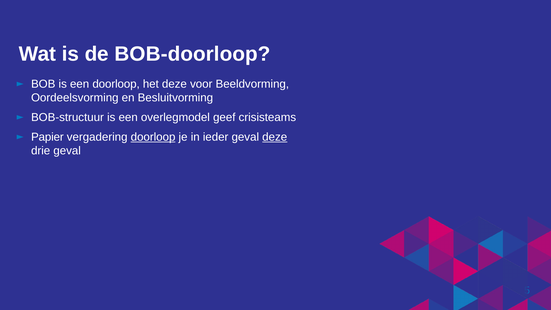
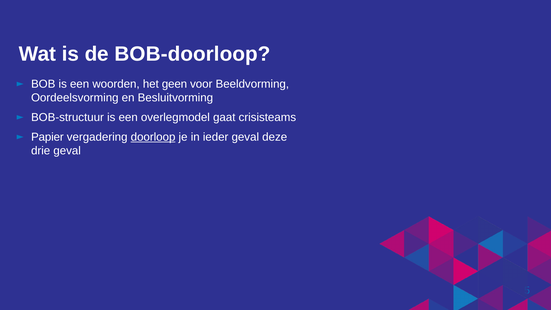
een doorloop: doorloop -> woorden
het deze: deze -> geen
geef: geef -> gaat
deze at (275, 137) underline: present -> none
